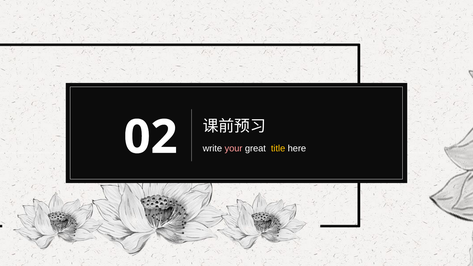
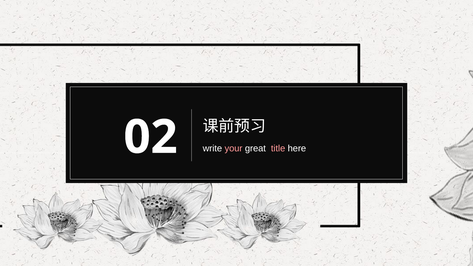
title colour: yellow -> pink
